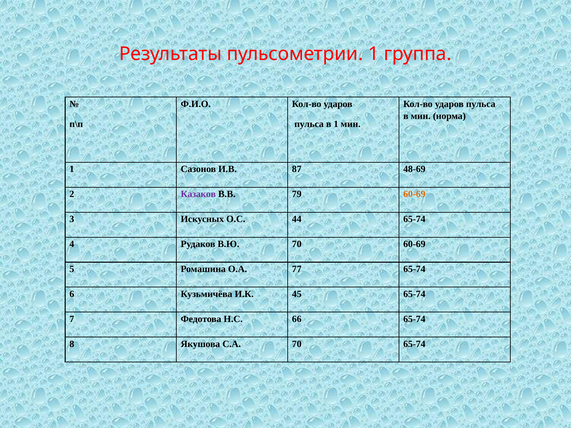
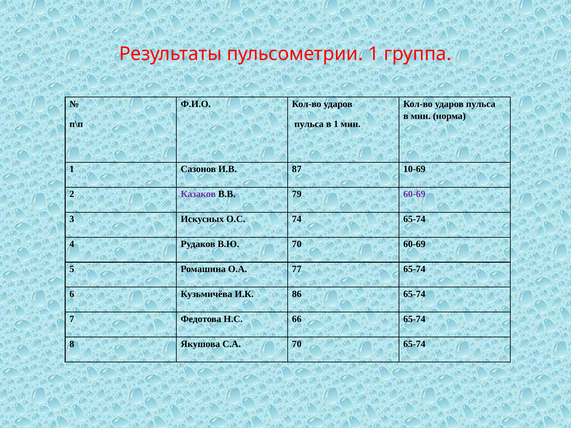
48-69: 48-69 -> 10-69
60-69 at (414, 194) colour: orange -> purple
44: 44 -> 74
45: 45 -> 86
